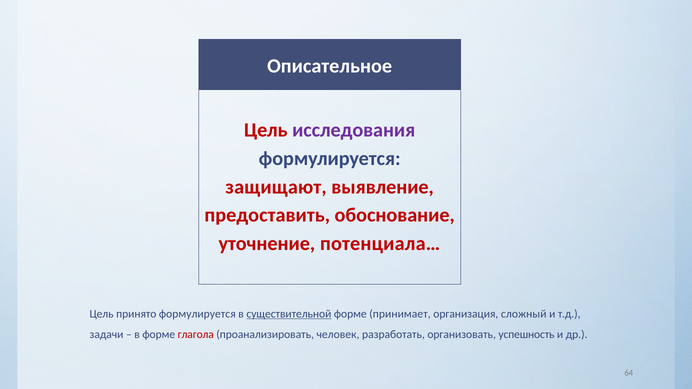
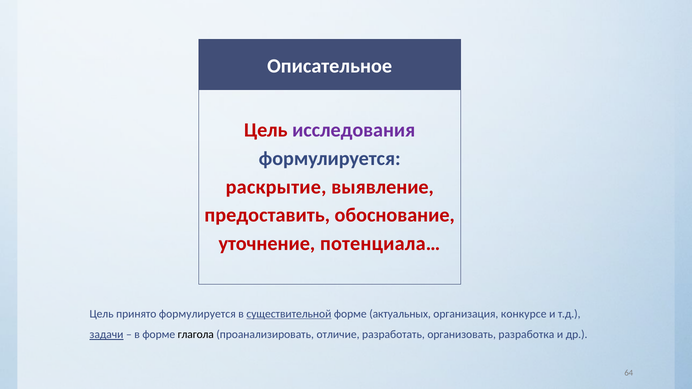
защищают: защищают -> раскрытие
принимает: принимает -> актуальных
сложный: сложный -> конкурсе
задачи underline: none -> present
глагола colour: red -> black
человек: человек -> отличие
успешность: успешность -> разработка
